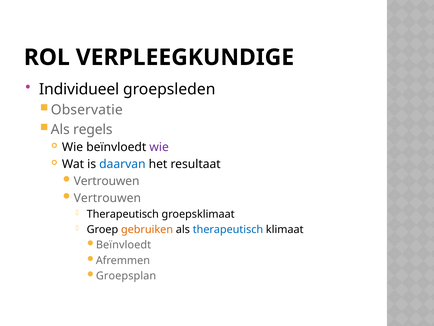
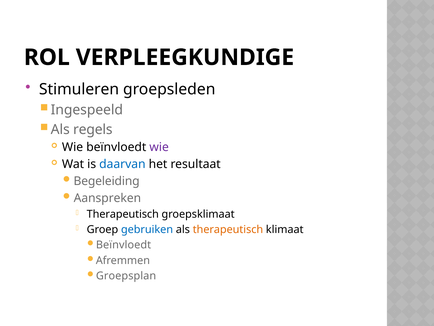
Individueel: Individueel -> Stimuleren
Observatie: Observatie -> Ingespeeld
Vertrouwen at (107, 181): Vertrouwen -> Begeleiding
Vertrouwen at (107, 198): Vertrouwen -> Aanspreken
gebruiken colour: orange -> blue
therapeutisch at (228, 229) colour: blue -> orange
